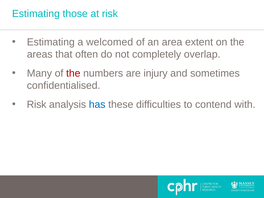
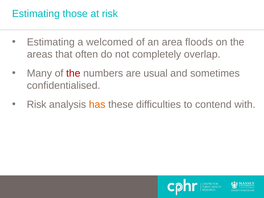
extent: extent -> floods
injury: injury -> usual
has colour: blue -> orange
